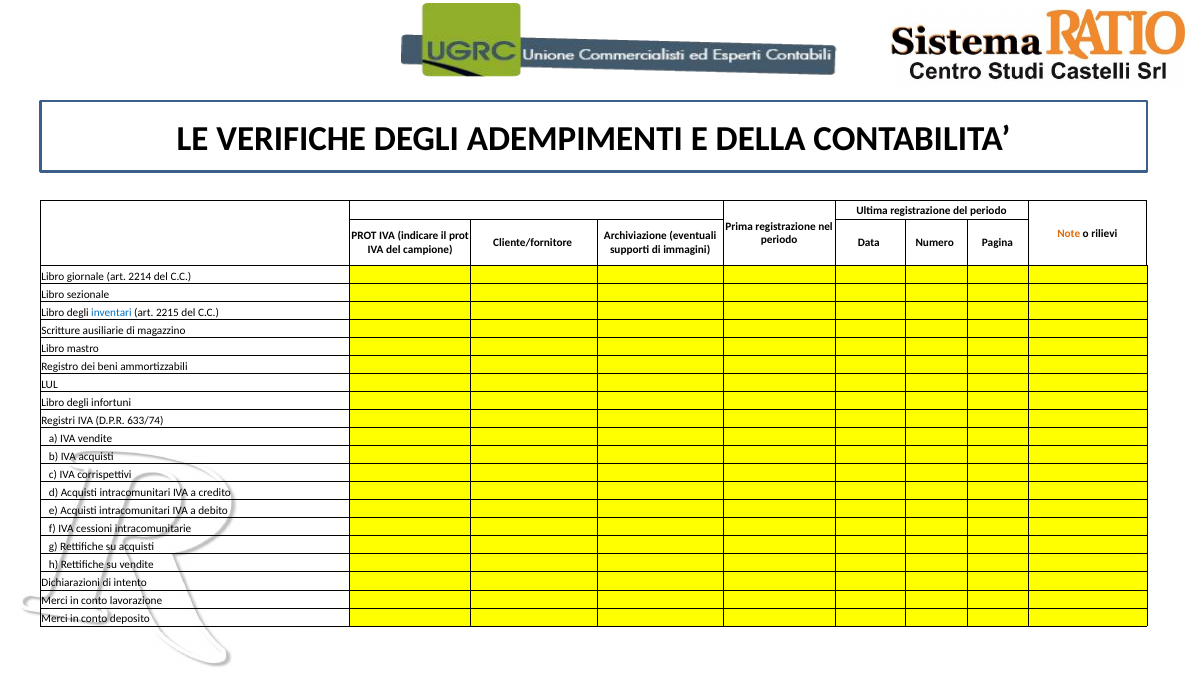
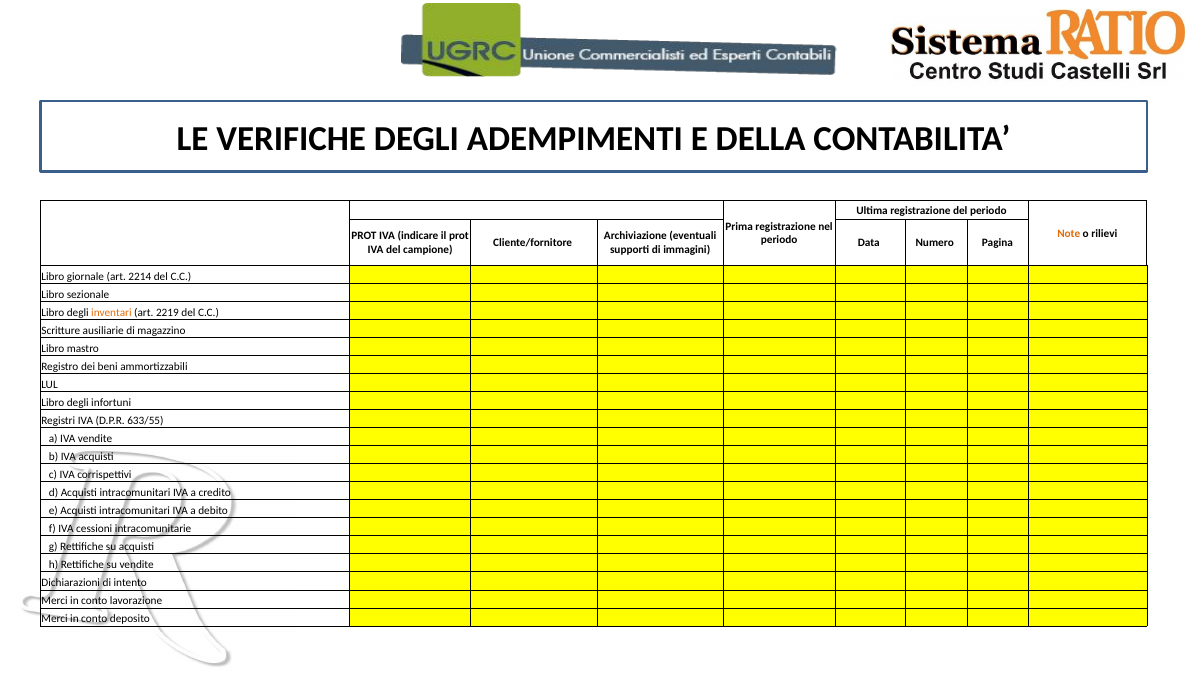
inventari colour: blue -> orange
2215: 2215 -> 2219
633/74: 633/74 -> 633/55
